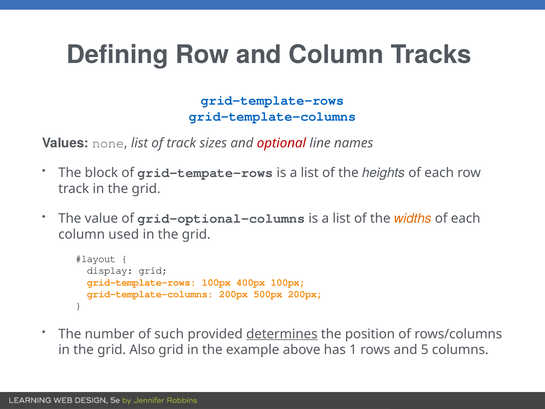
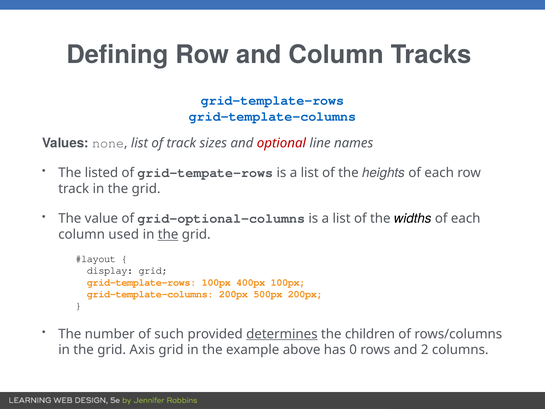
block: block -> listed
widths colour: orange -> black
the at (168, 234) underline: none -> present
position: position -> children
Also: Also -> Axis
1: 1 -> 0
5: 5 -> 2
